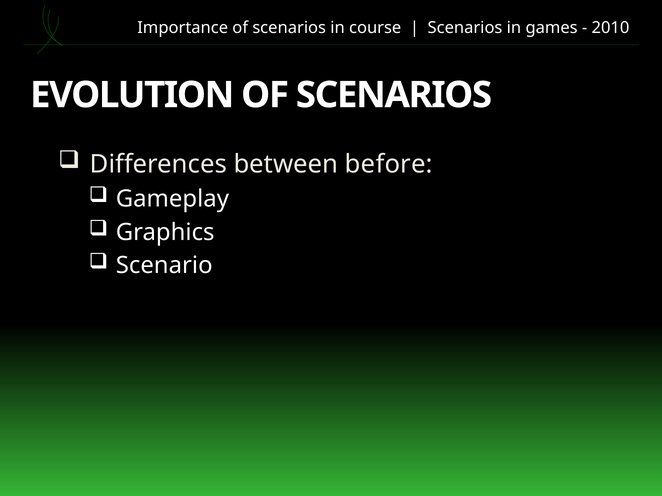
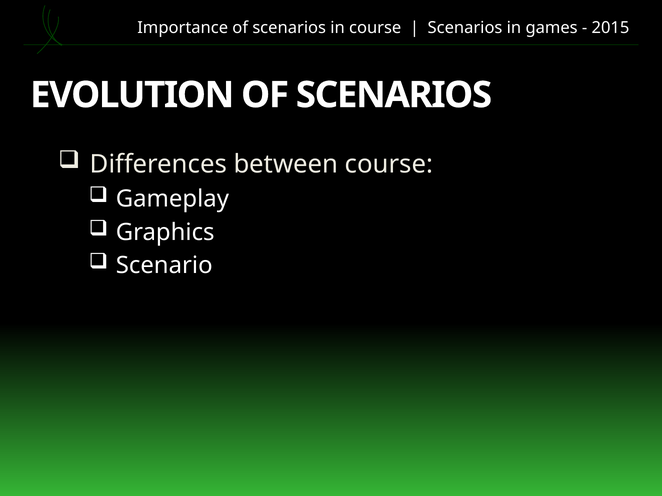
2010: 2010 -> 2015
between before: before -> course
